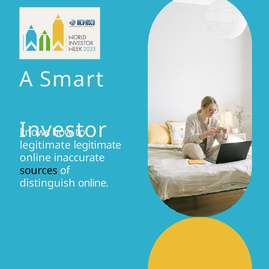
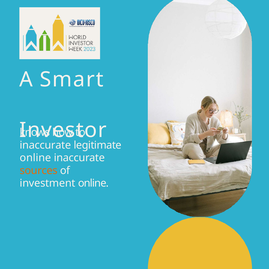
legitimate at (45, 145): legitimate -> inaccurate
sources colour: black -> orange
distinguish: distinguish -> investment
